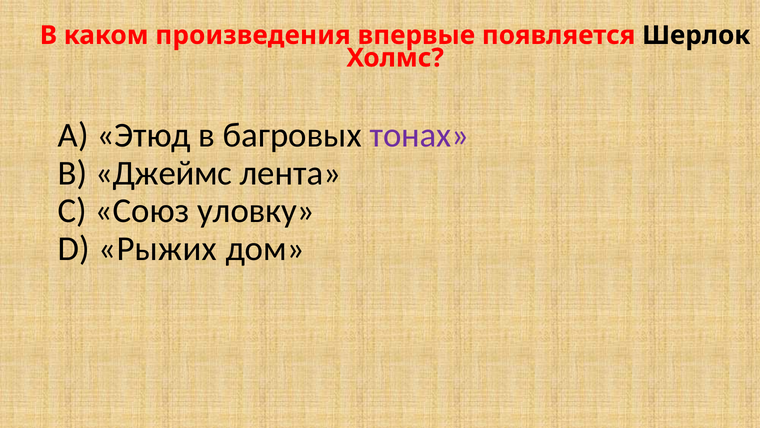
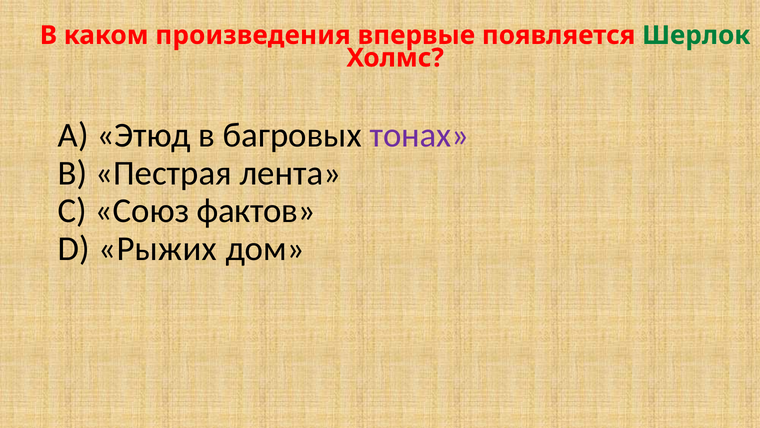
Шерлок colour: black -> green
Джеймс: Джеймс -> Пестрая
уловку: уловку -> фактов
